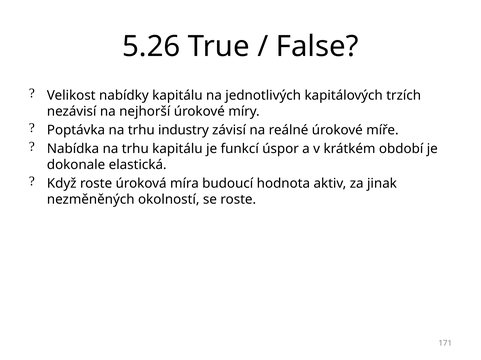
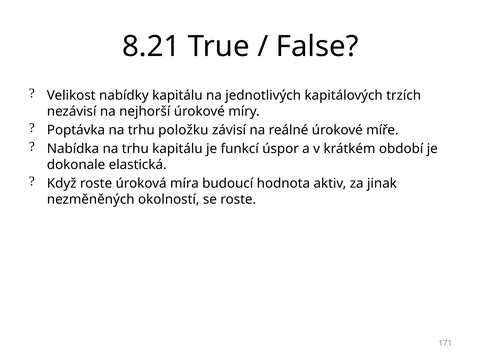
5.26: 5.26 -> 8.21
industry: industry -> položku
